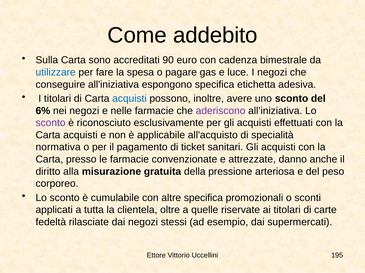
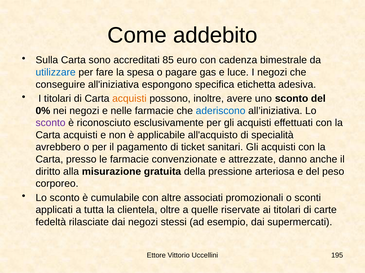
90: 90 -> 85
acquisti at (129, 99) colour: blue -> orange
6%: 6% -> 0%
aderiscono colour: purple -> blue
normativa: normativa -> avrebbero
altre specifica: specifica -> associati
